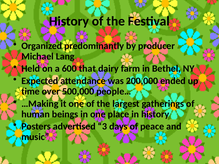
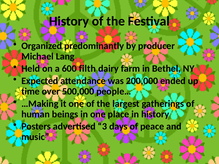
that: that -> filth
